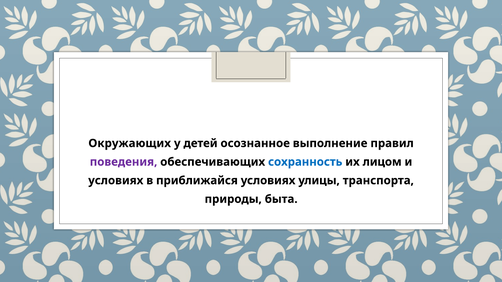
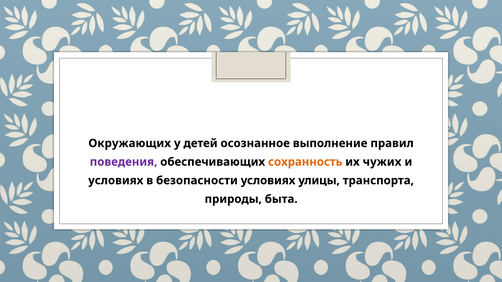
сохранность colour: blue -> orange
лицом: лицом -> чужих
приближайся: приближайся -> безопасности
